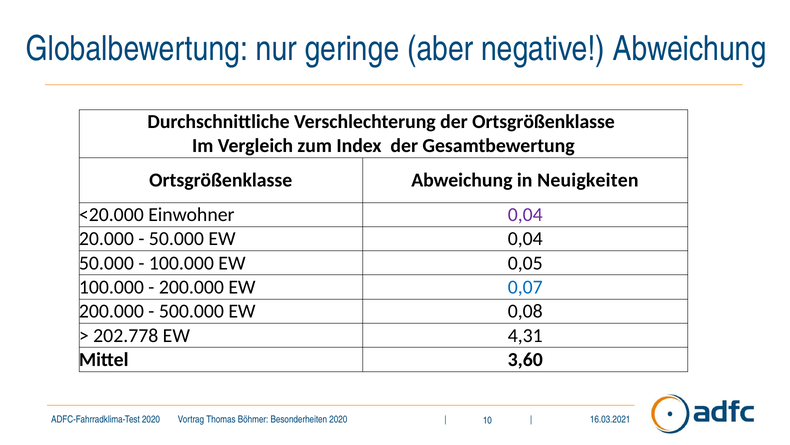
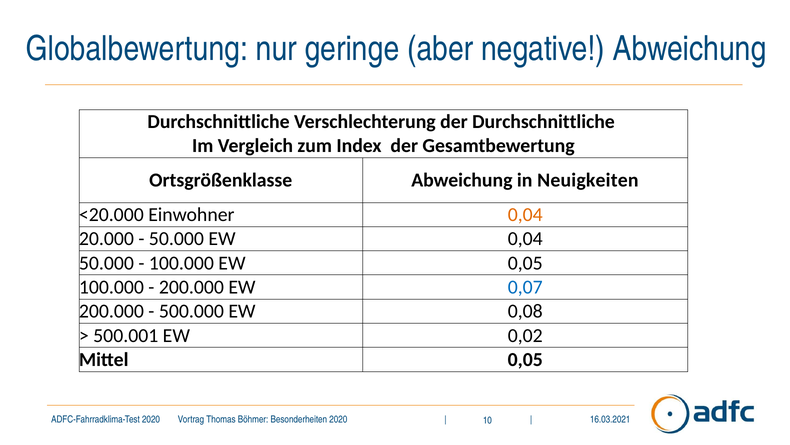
der Ortsgrößenklasse: Ortsgrößenklasse -> Durchschnittliche
0,04 at (525, 214) colour: purple -> orange
202.778: 202.778 -> 500.001
4,31: 4,31 -> 0,02
Mittel 3,60: 3,60 -> 0,05
